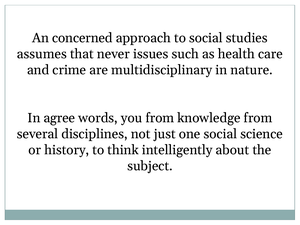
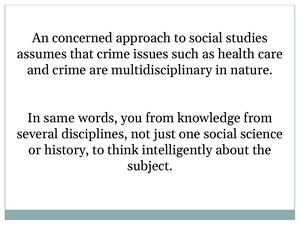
that never: never -> crime
agree: agree -> same
